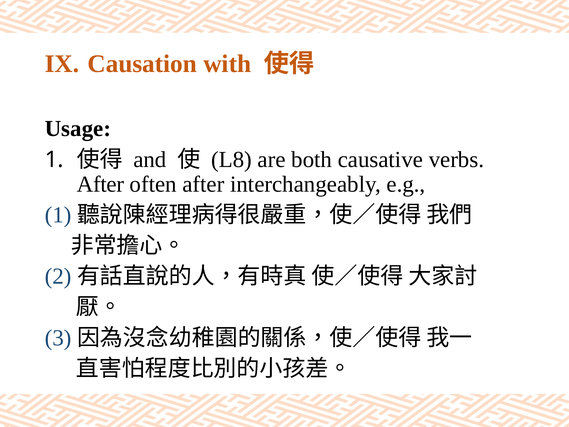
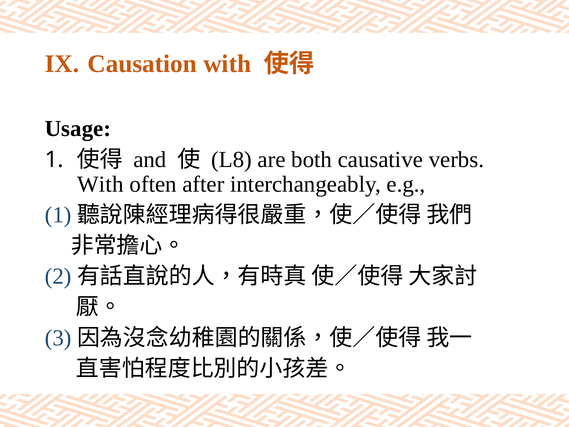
After at (100, 184): After -> With
